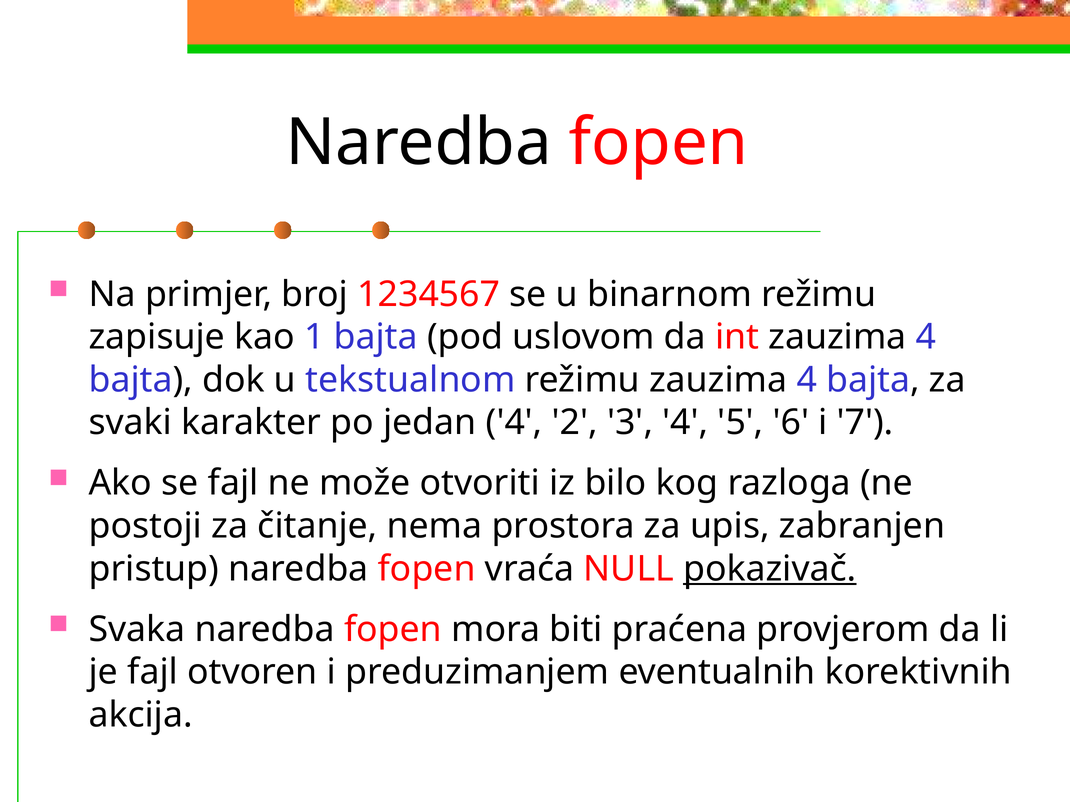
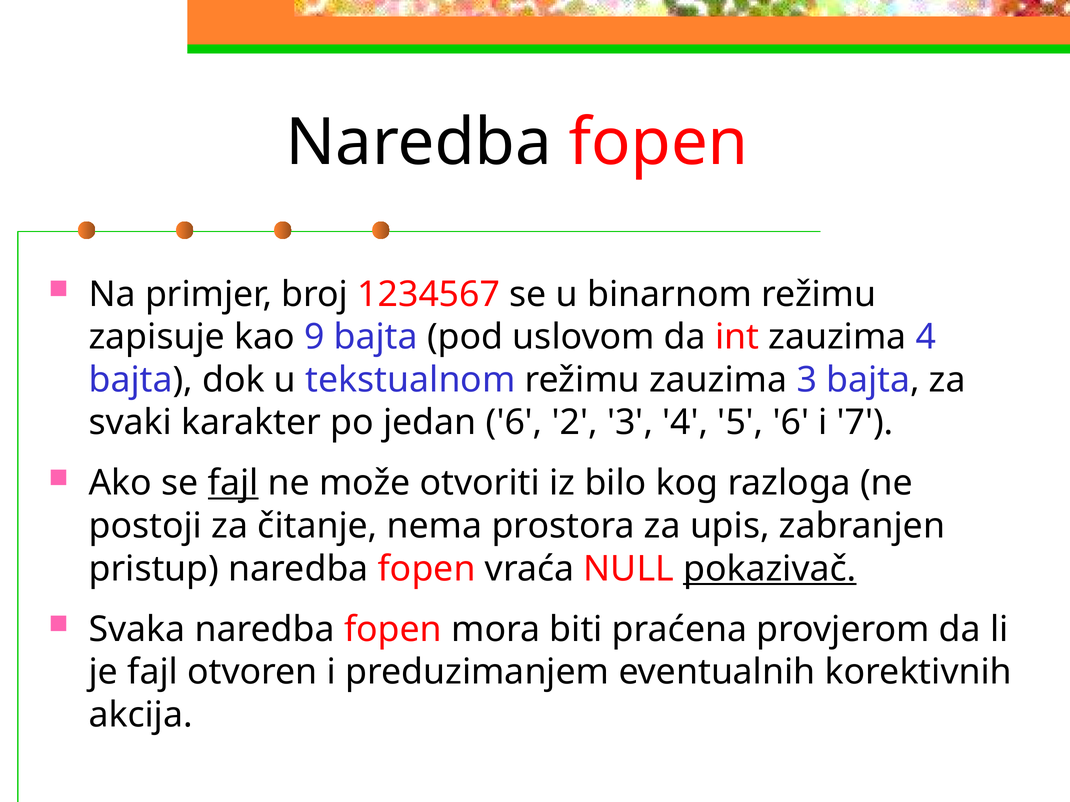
1: 1 -> 9
režimu zauzima 4: 4 -> 3
jedan 4: 4 -> 6
fajl at (233, 484) underline: none -> present
